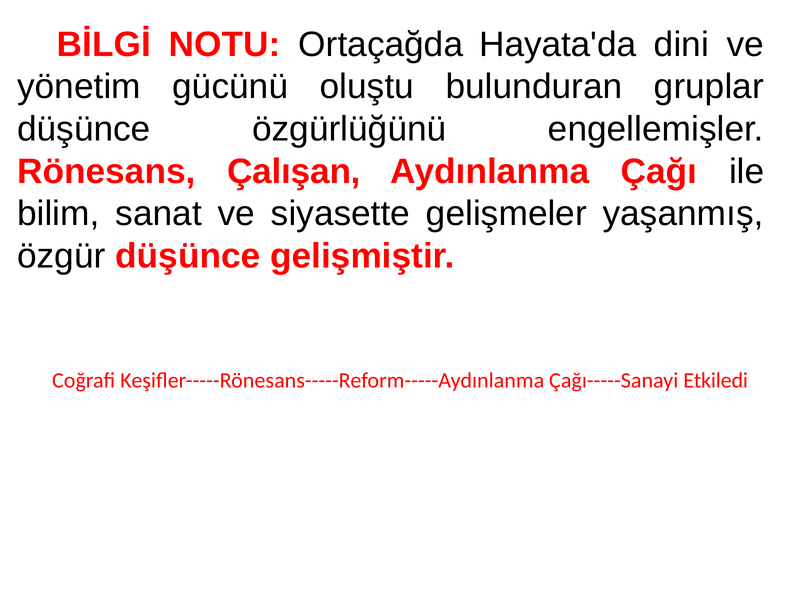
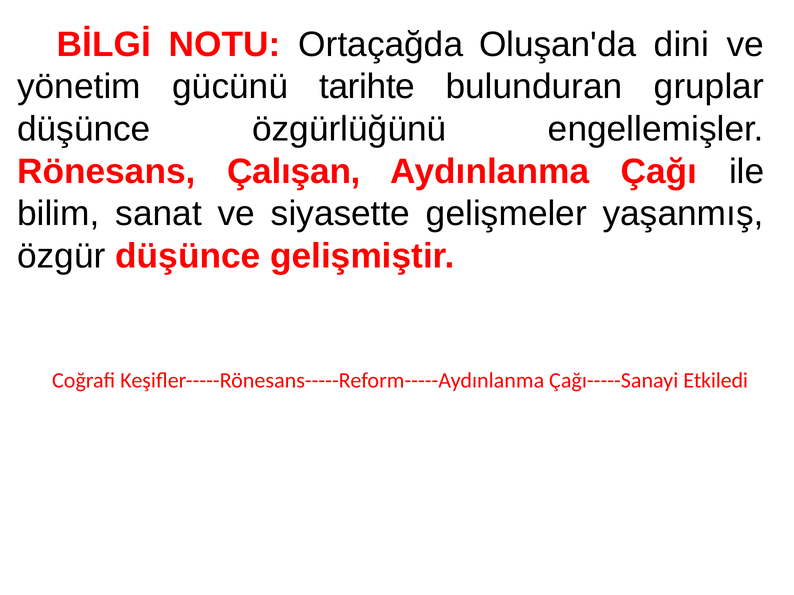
Hayata'da: Hayata'da -> Oluşan'da
oluştu: oluştu -> tarihte
